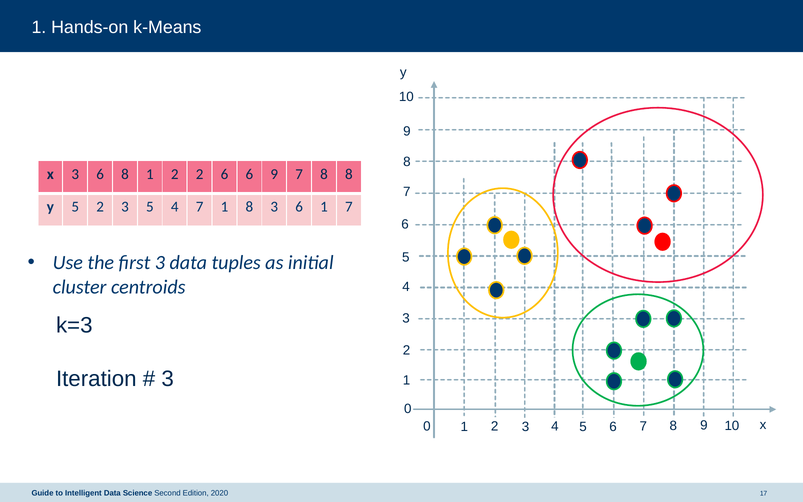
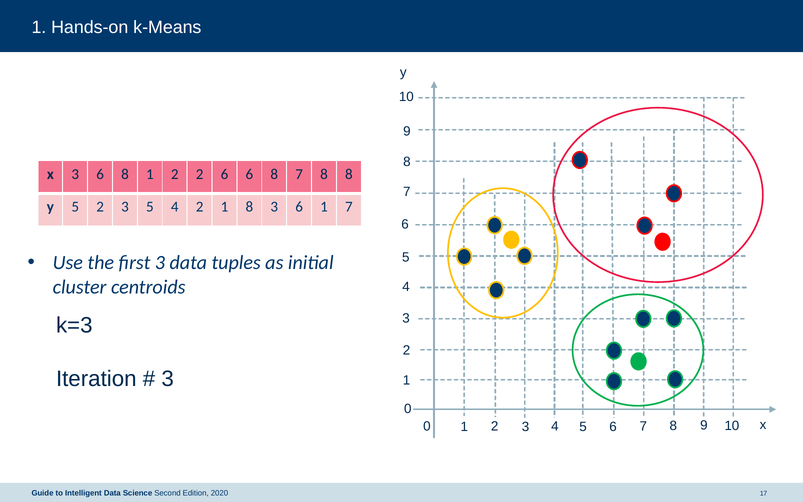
6 6 9: 9 -> 8
4 7: 7 -> 2
